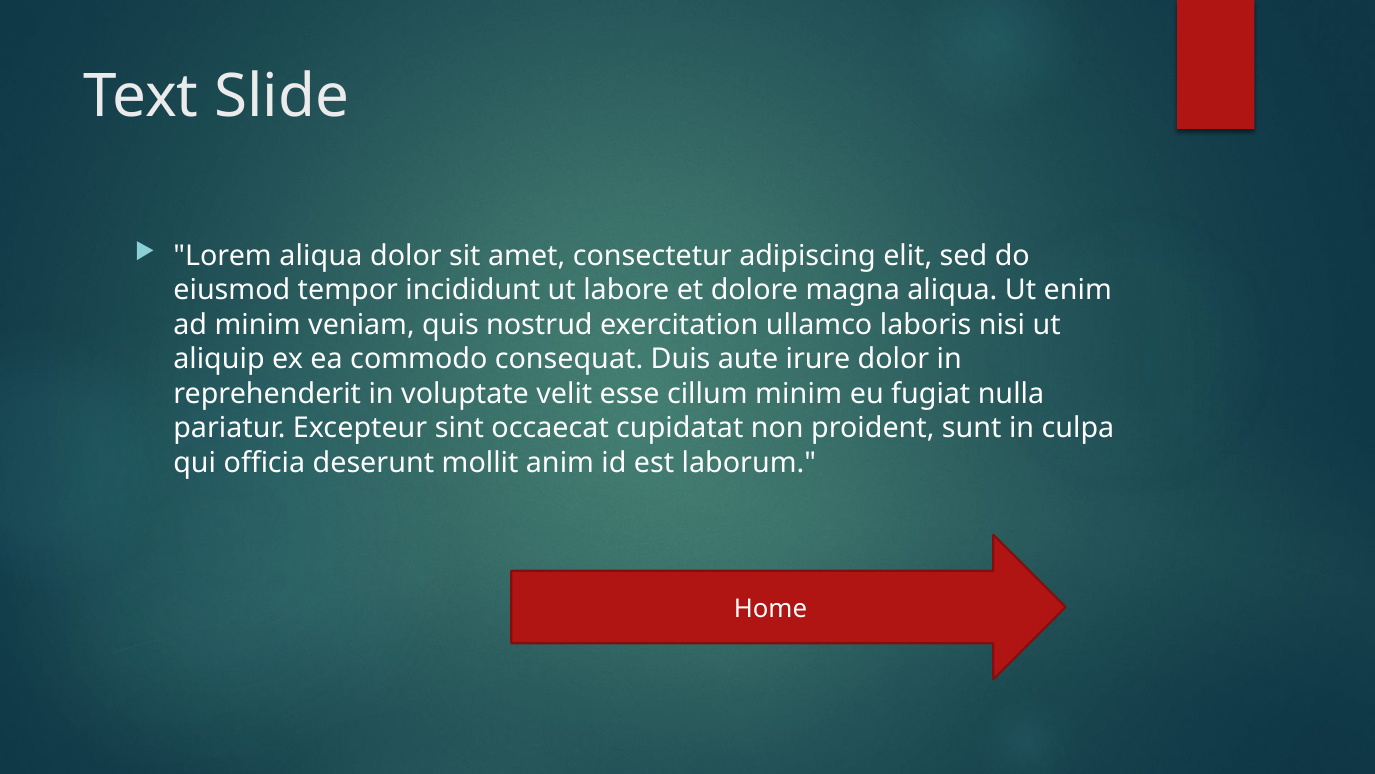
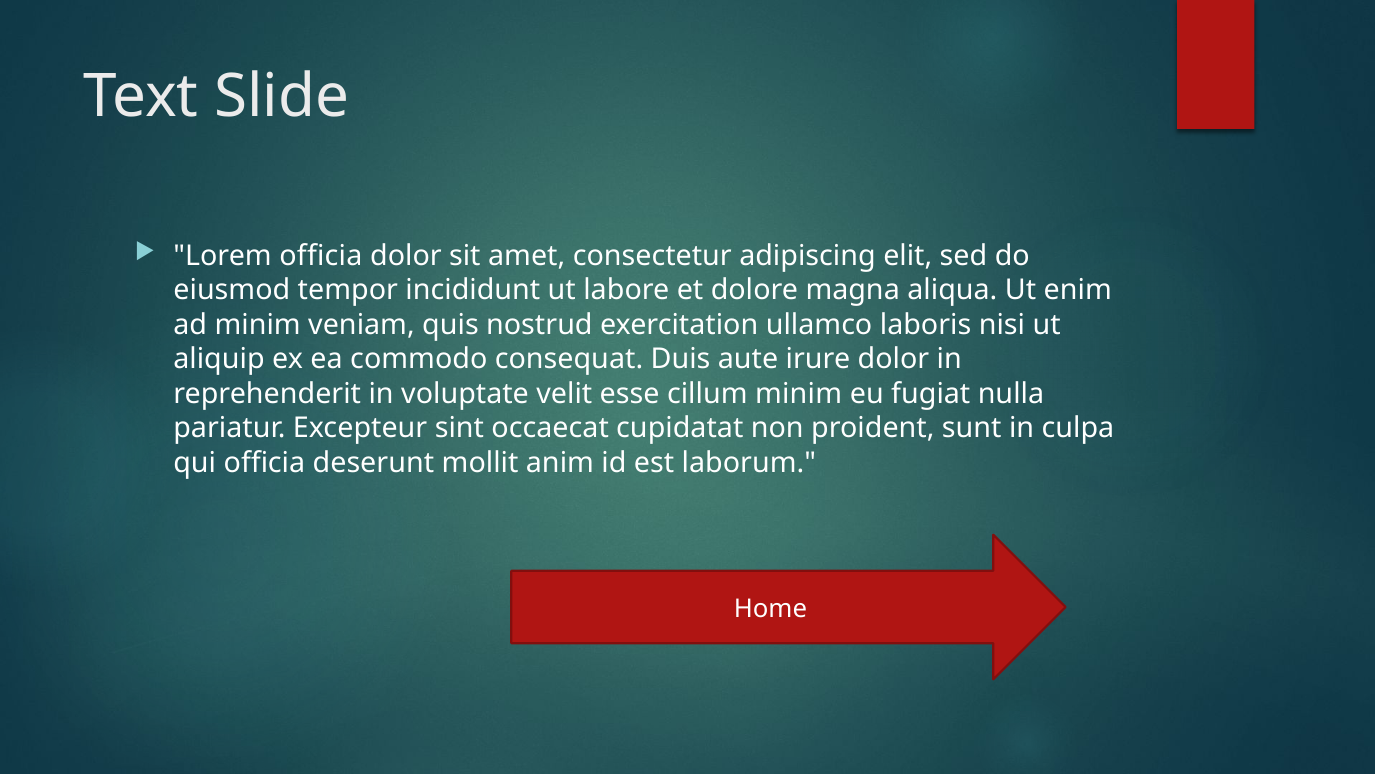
Lorem aliqua: aliqua -> officia
